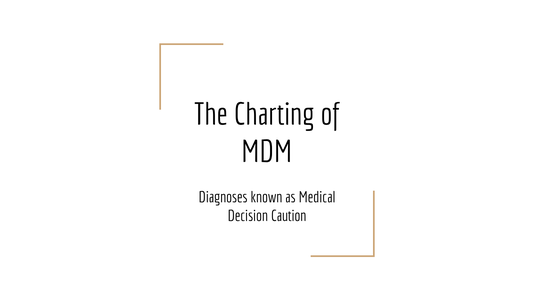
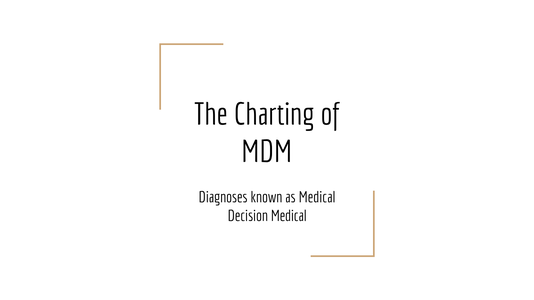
Decision Caution: Caution -> Medical
